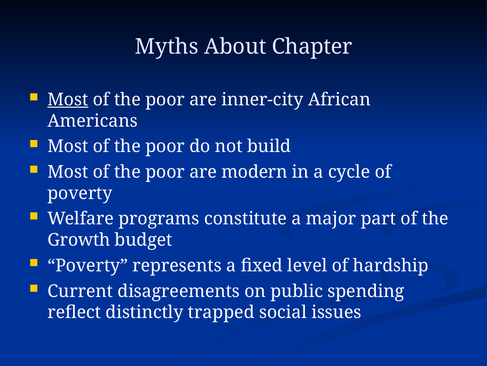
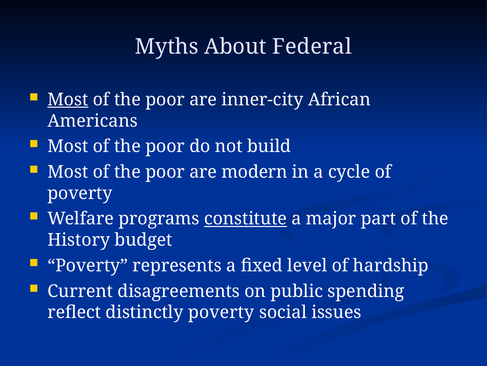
Chapter: Chapter -> Federal
constitute underline: none -> present
Growth: Growth -> History
distinctly trapped: trapped -> poverty
